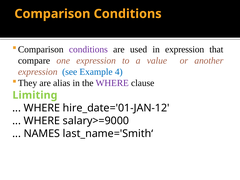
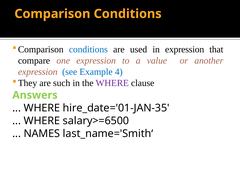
conditions at (88, 49) colour: purple -> blue
alias: alias -> such
Limiting: Limiting -> Answers
hire_date='01-JAN-12: hire_date='01-JAN-12 -> hire_date='01-JAN-35
salary>=9000: salary>=9000 -> salary>=6500
